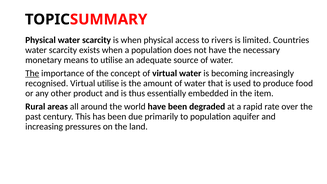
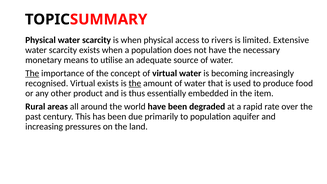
Countries: Countries -> Extensive
Virtual utilise: utilise -> exists
the at (135, 83) underline: none -> present
